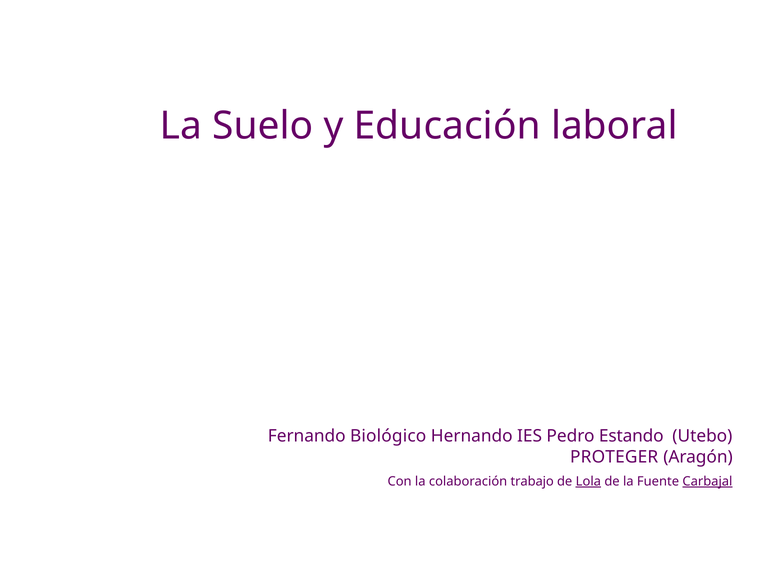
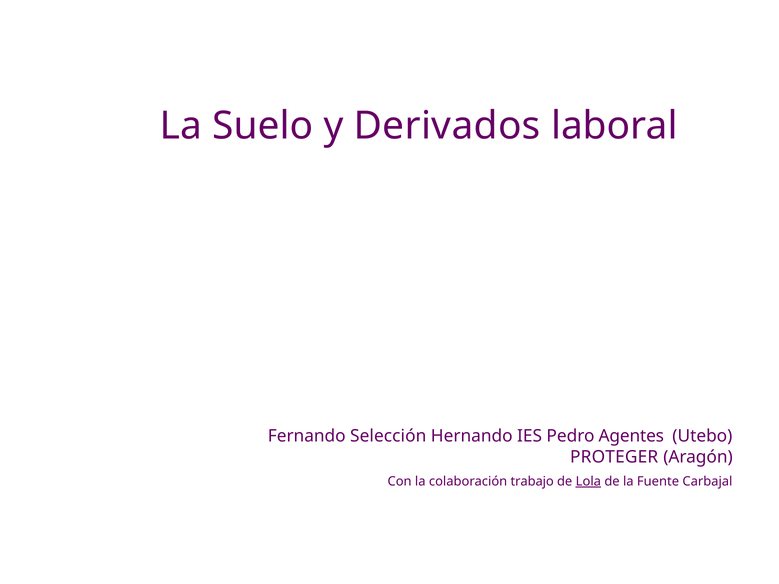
Educación: Educación -> Derivados
Biológico: Biológico -> Selección
Estando: Estando -> Agentes
Carbajal underline: present -> none
